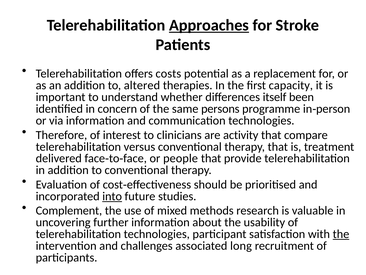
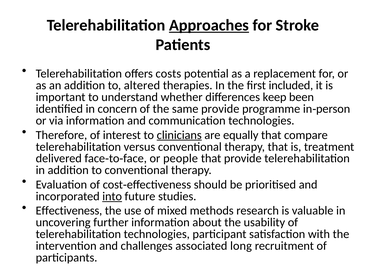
capacity: capacity -> included
itself: itself -> keep
same persons: persons -> provide
clinicians underline: none -> present
activity: activity -> equally
Complement at (69, 210): Complement -> Effectiveness
the at (341, 234) underline: present -> none
